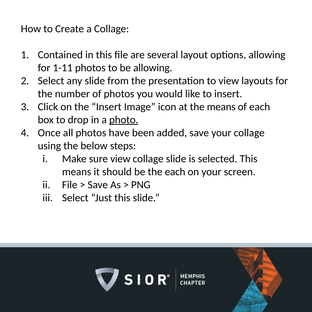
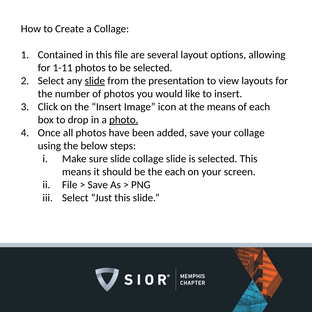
be allowing: allowing -> selected
slide at (95, 81) underline: none -> present
sure view: view -> slide
